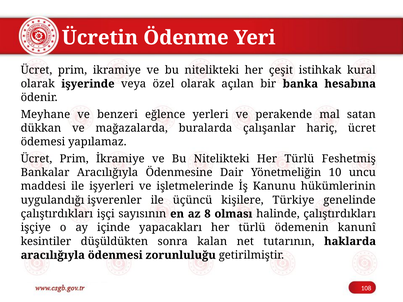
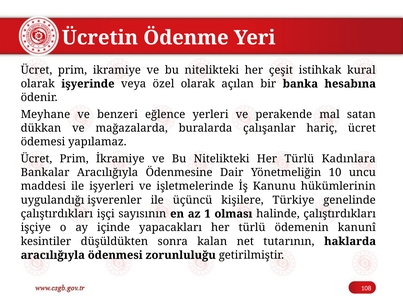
Feshetmiş: Feshetmiş -> Kadınlara
8: 8 -> 1
